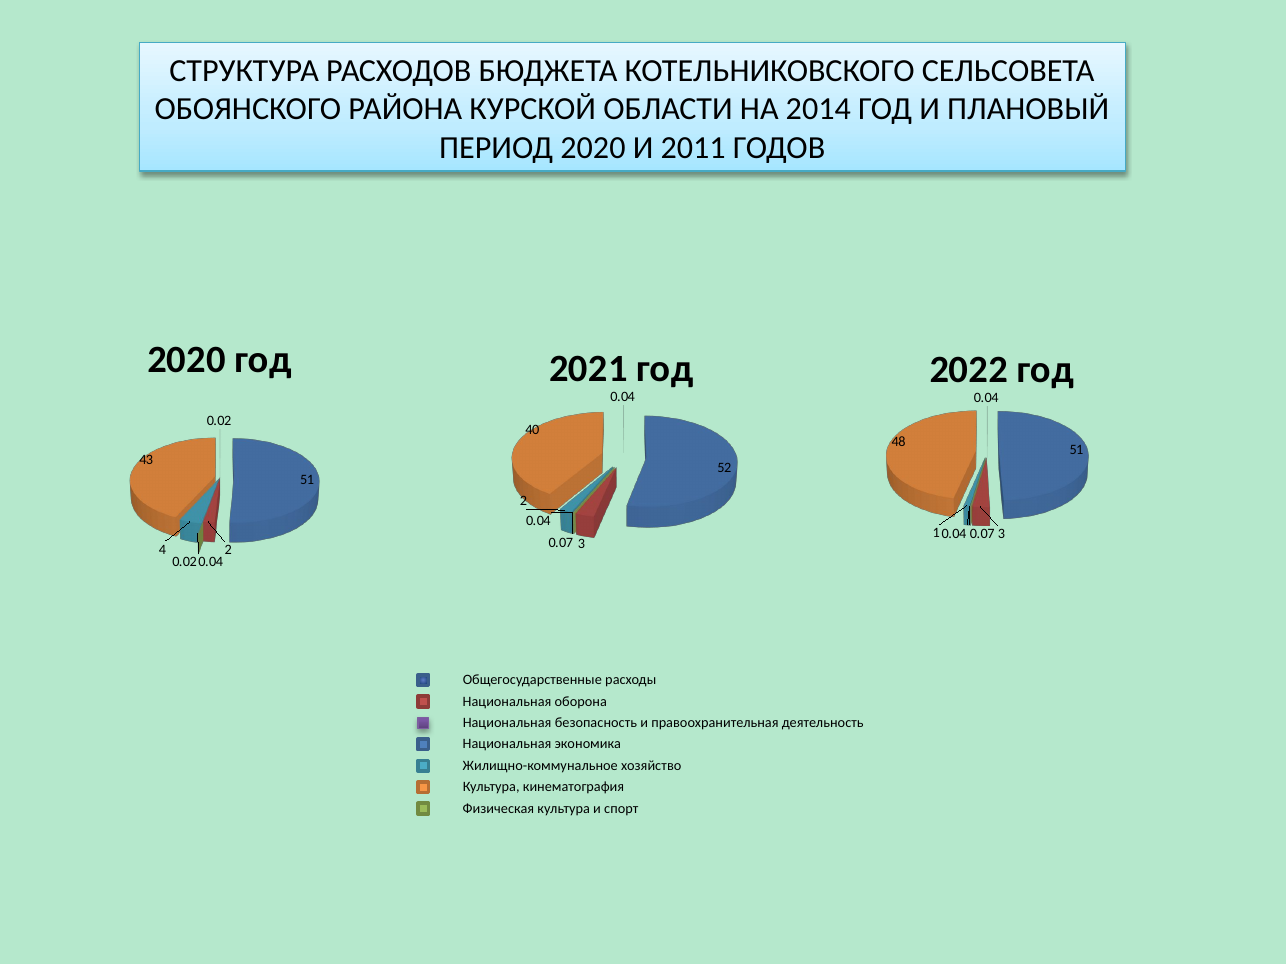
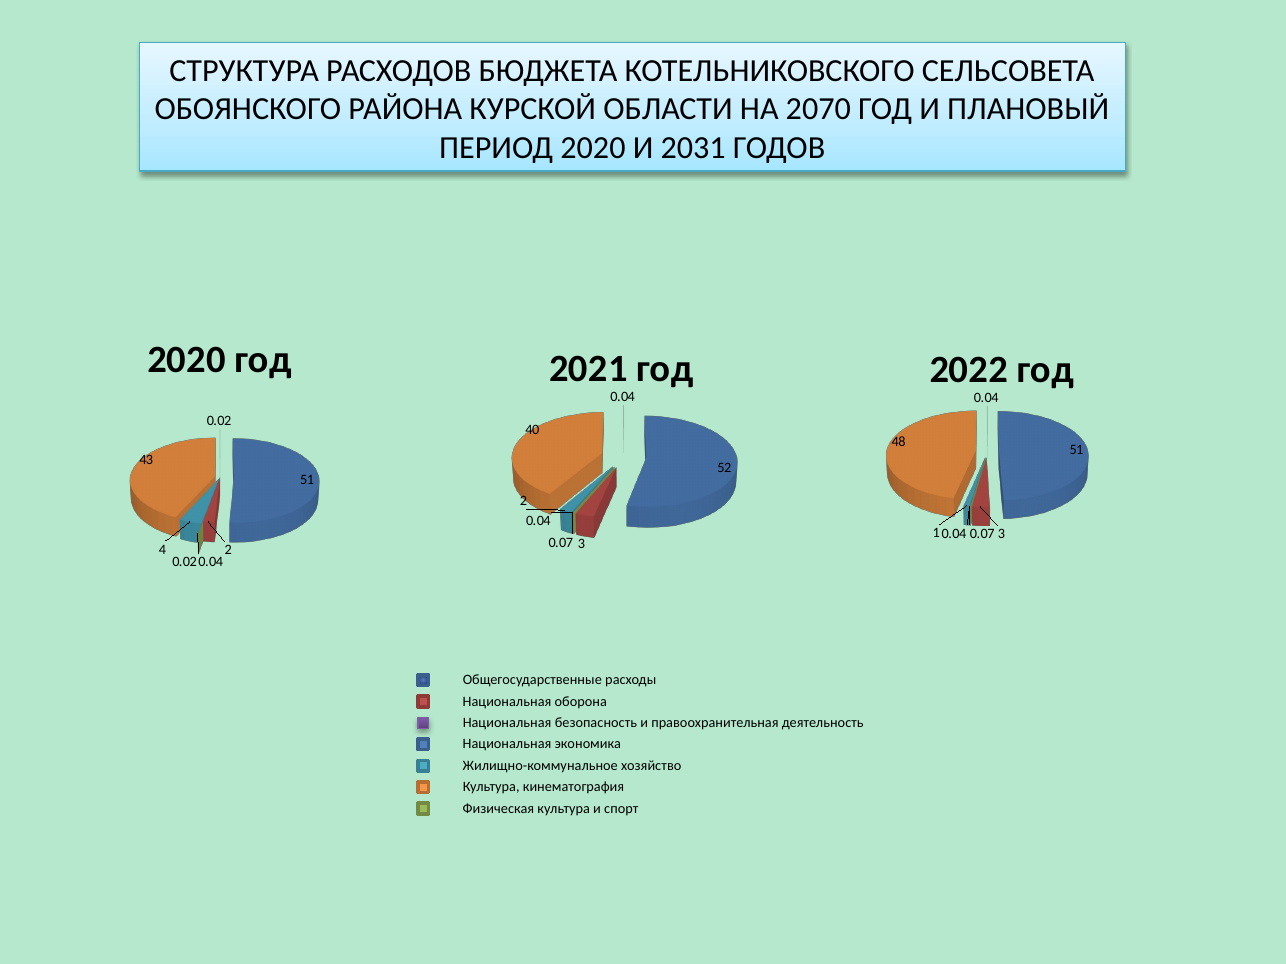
2014: 2014 -> 2070
2011: 2011 -> 2031
